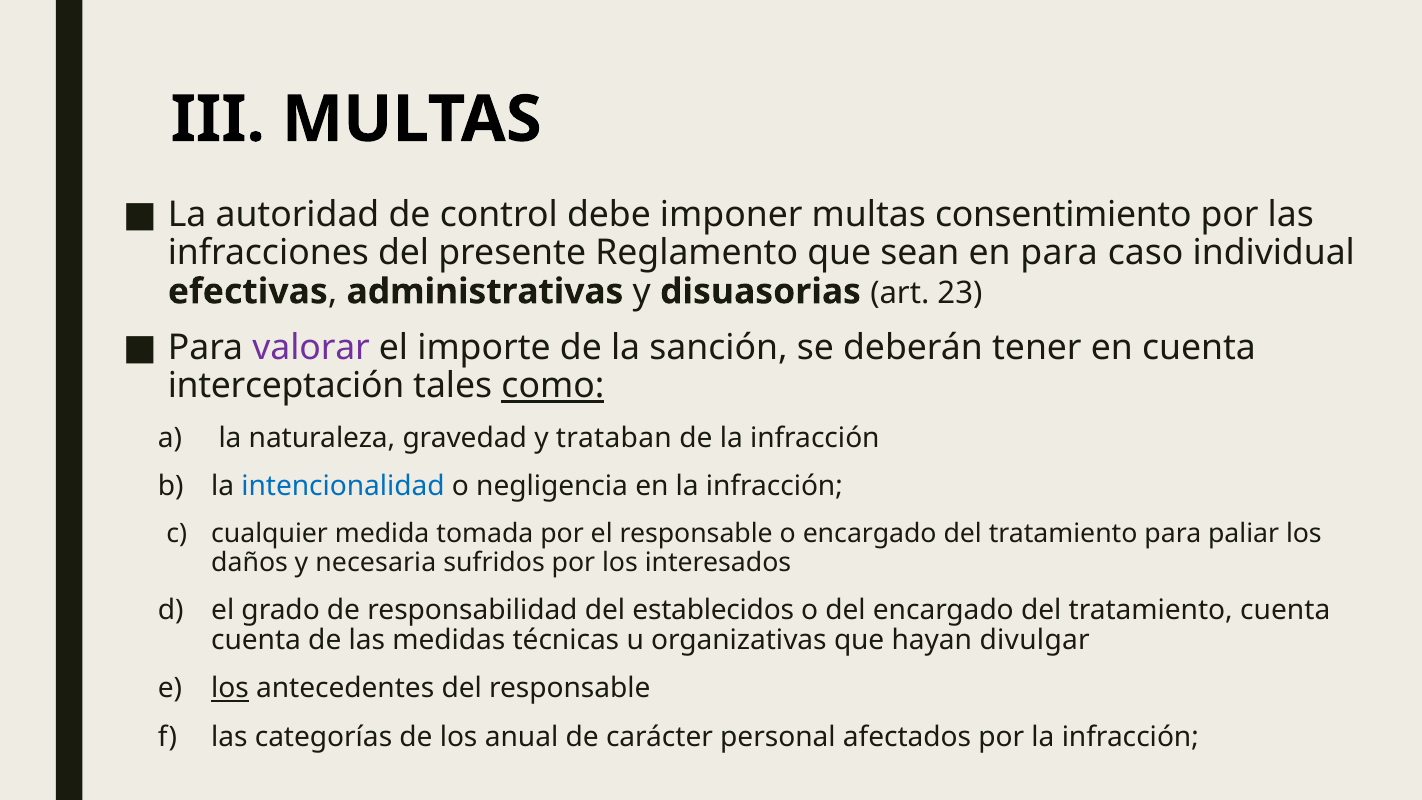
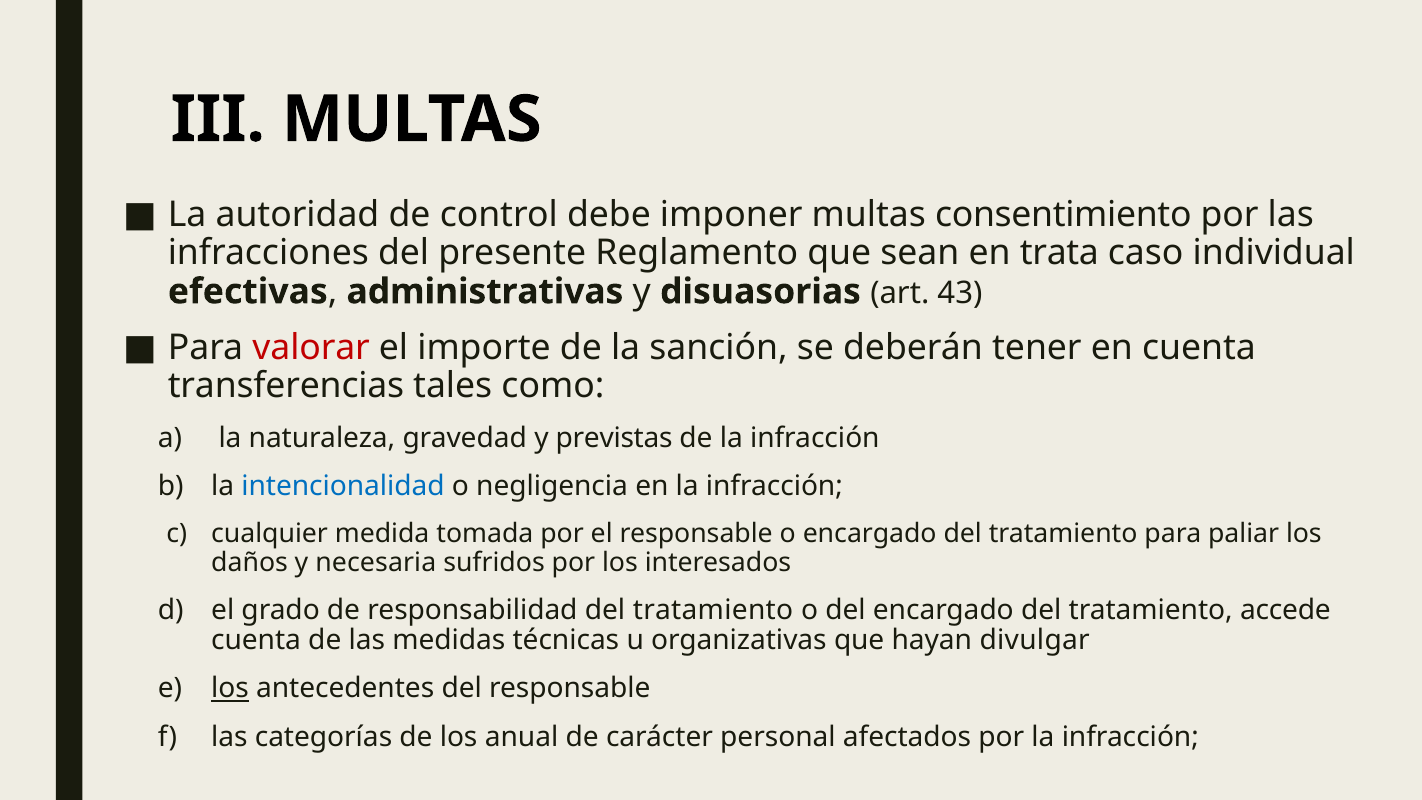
en para: para -> trata
23: 23 -> 43
valorar colour: purple -> red
interceptación: interceptación -> transferencias
como underline: present -> none
trataban: trataban -> previstas
responsabilidad del establecidos: establecidos -> tratamiento
tratamiento cuenta: cuenta -> accede
